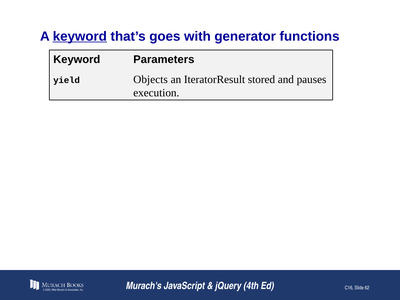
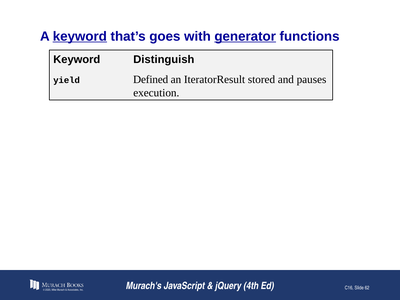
generator underline: none -> present
Parameters: Parameters -> Distinguish
Objects: Objects -> Defined
